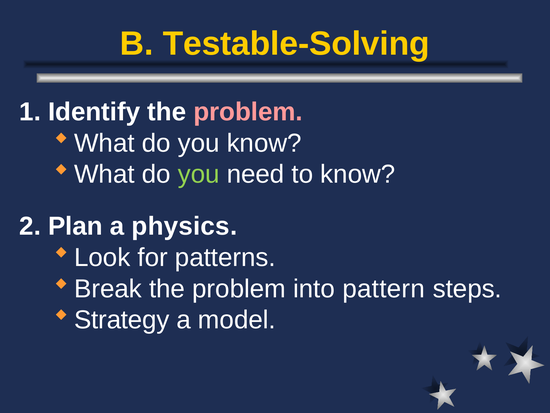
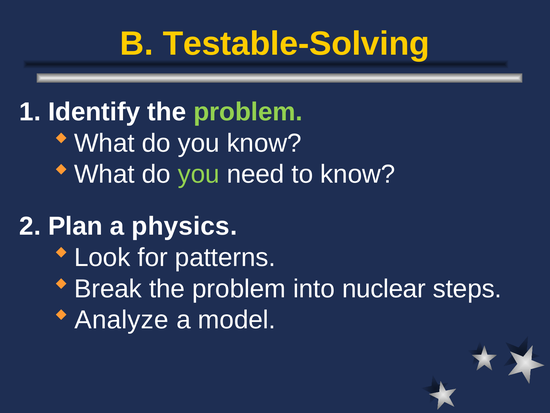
problem at (248, 112) colour: pink -> light green
pattern: pattern -> nuclear
Strategy: Strategy -> Analyze
